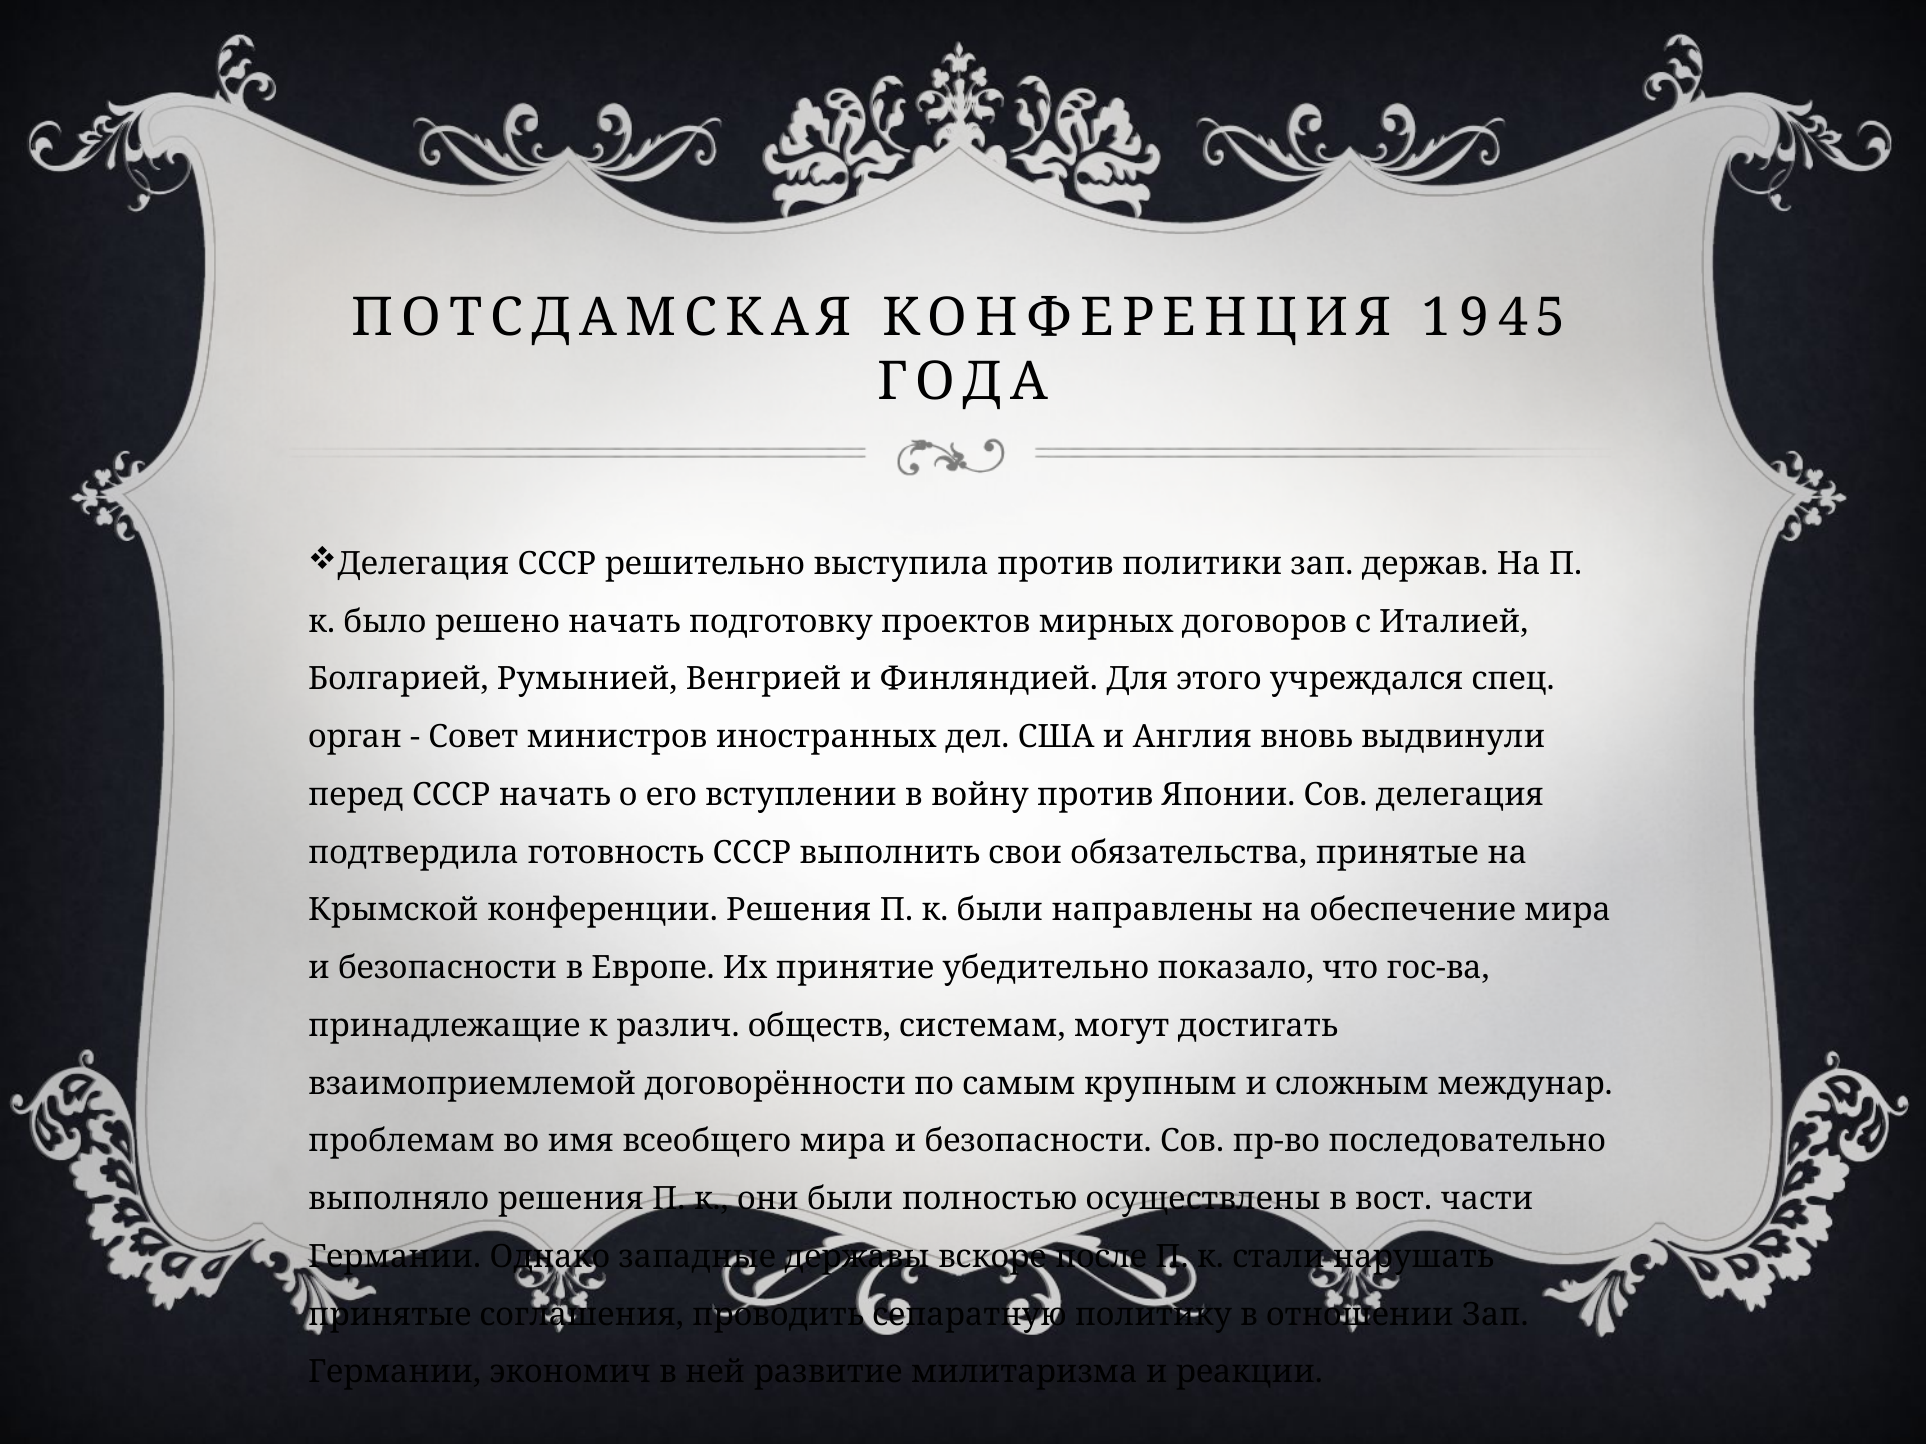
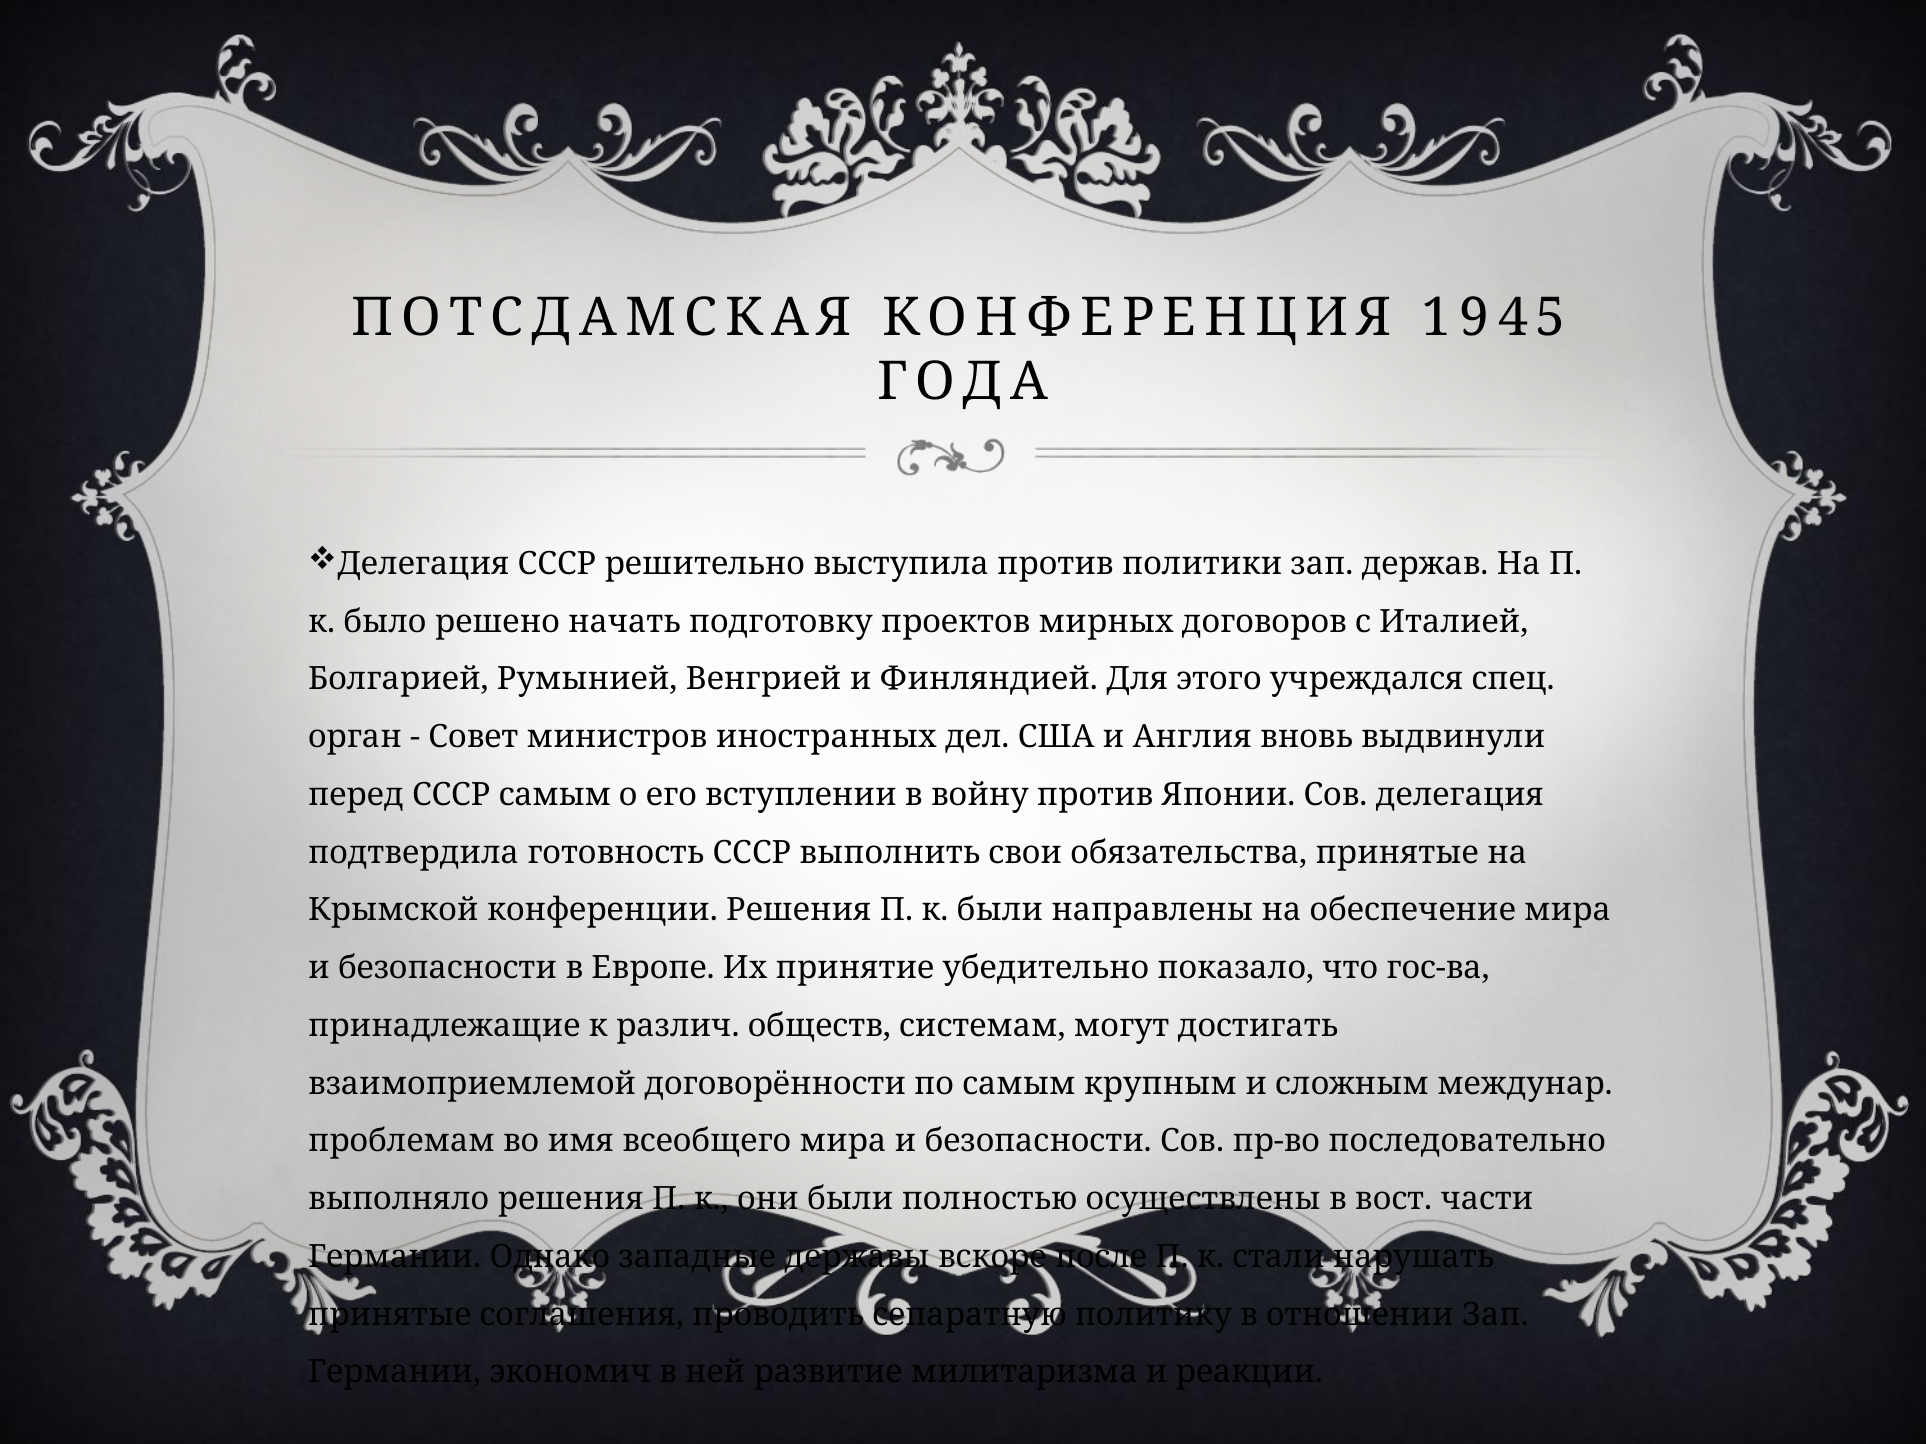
СССР начать: начать -> самым
